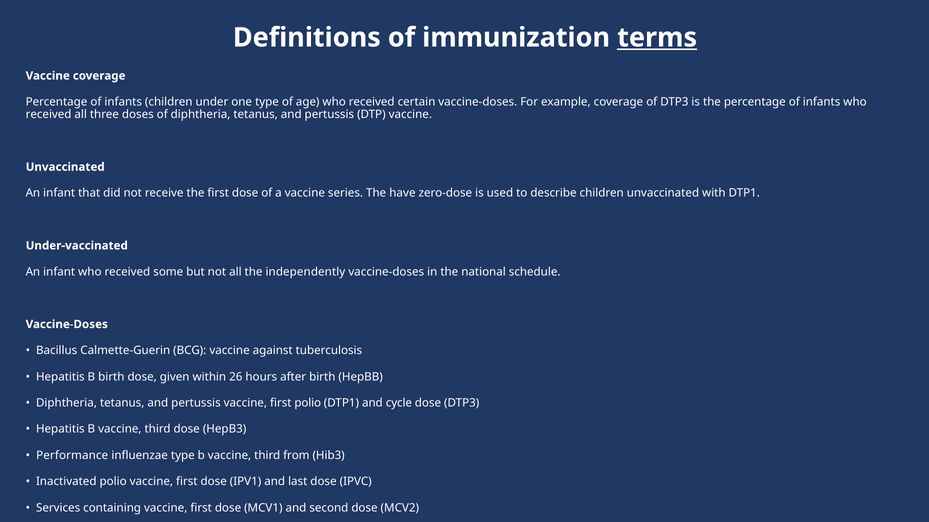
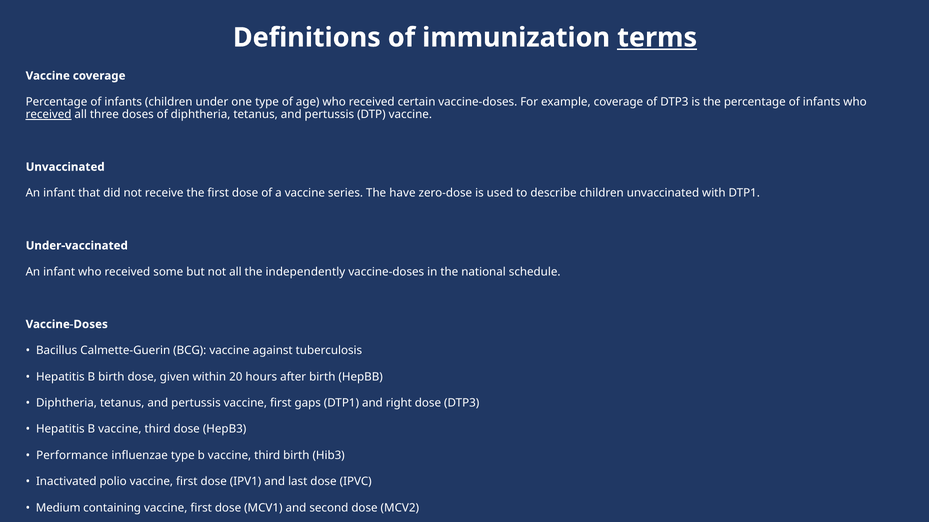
received at (49, 115) underline: none -> present
26: 26 -> 20
first polio: polio -> gaps
cycle: cycle -> right
third from: from -> birth
Services at (58, 508): Services -> Medium
